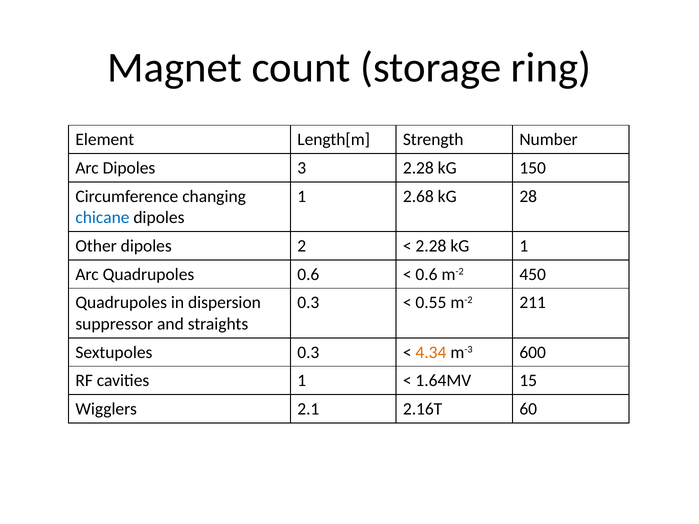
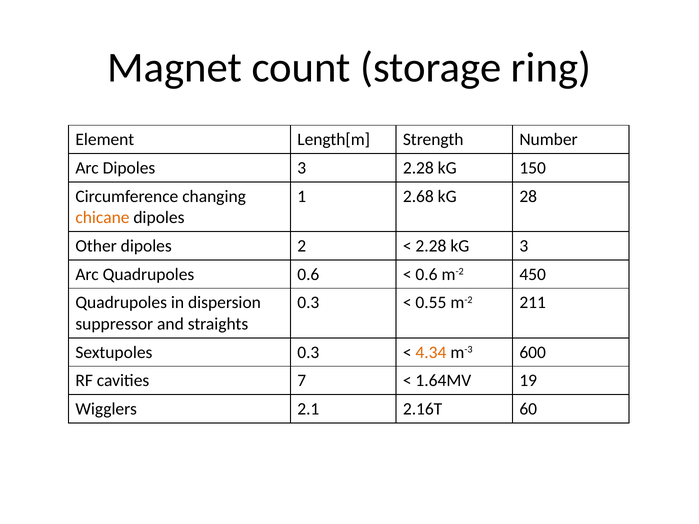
chicane colour: blue -> orange
kG 1: 1 -> 3
cavities 1: 1 -> 7
15: 15 -> 19
